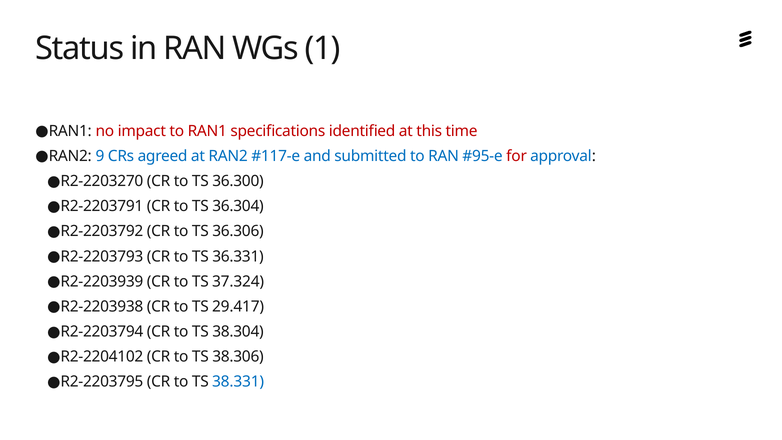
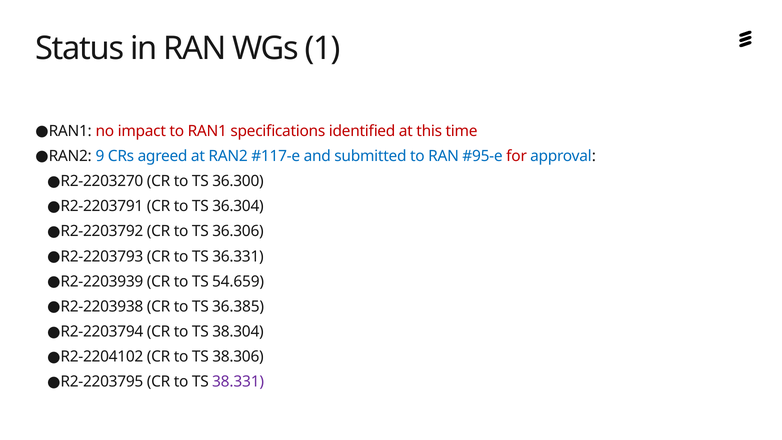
37.324: 37.324 -> 54.659
29.417: 29.417 -> 36.385
38.331 colour: blue -> purple
